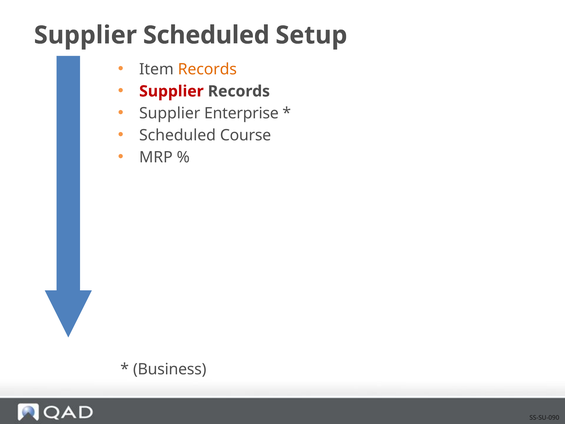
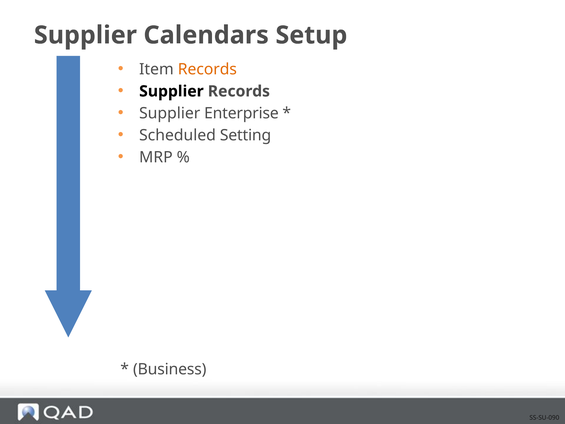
Scheduled at (206, 35): Scheduled -> Calendars
Supplier at (171, 91) colour: red -> black
Course: Course -> Setting
